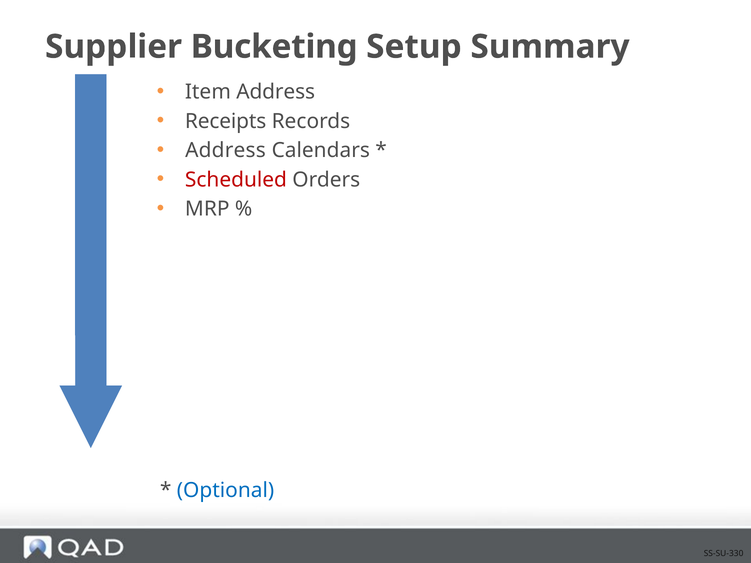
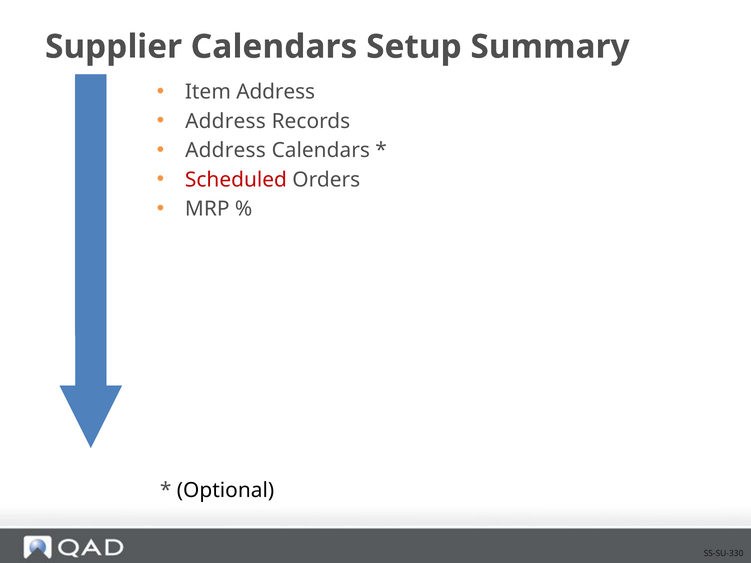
Bucketing at (274, 47): Bucketing -> Calendars
Receipts at (226, 121): Receipts -> Address
Optional colour: blue -> black
